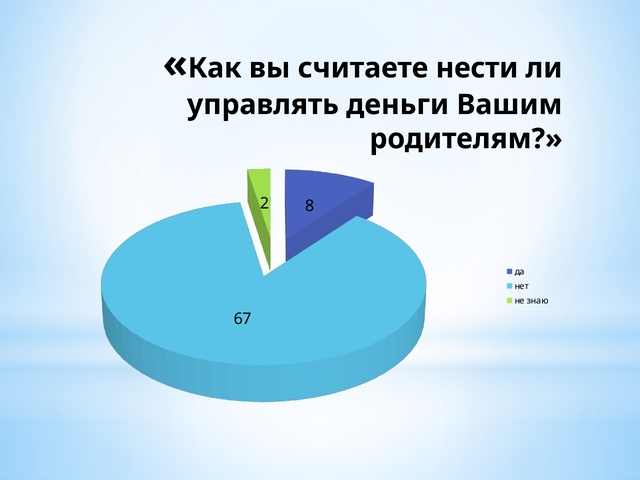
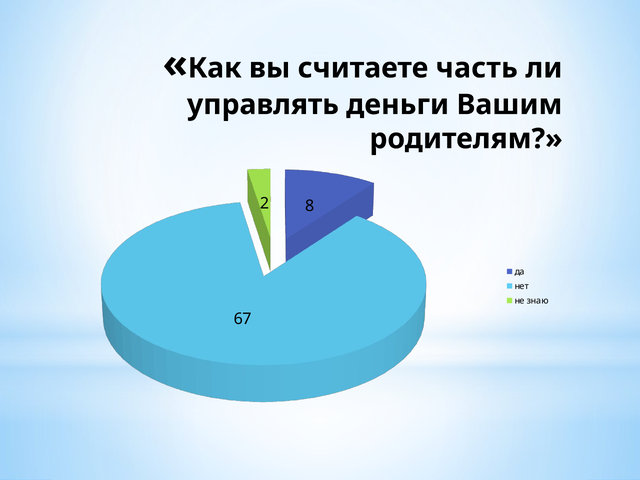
нести: нести -> часть
